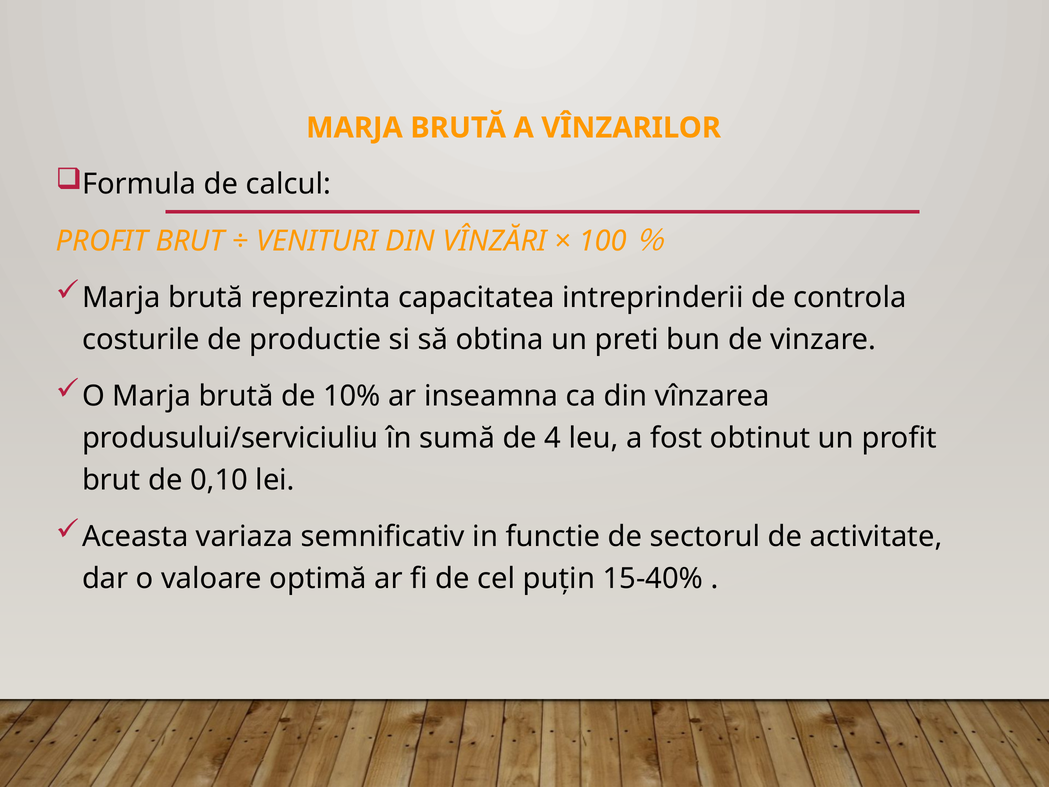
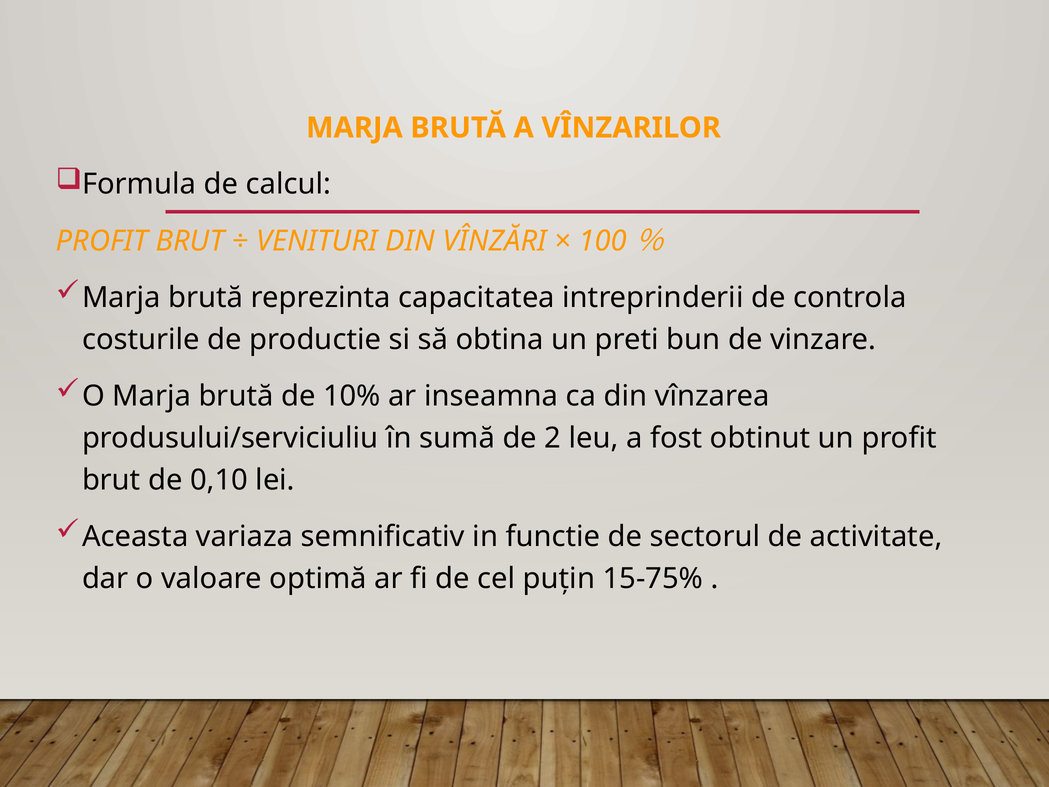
4: 4 -> 2
15-40%: 15-40% -> 15-75%
